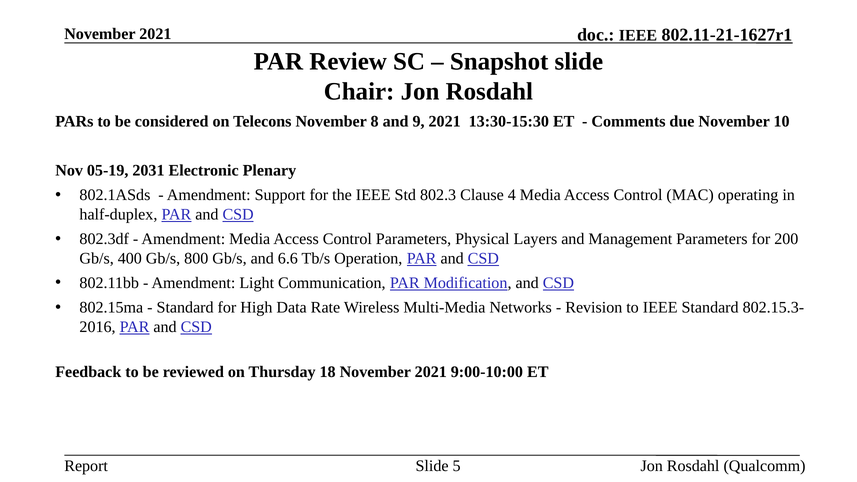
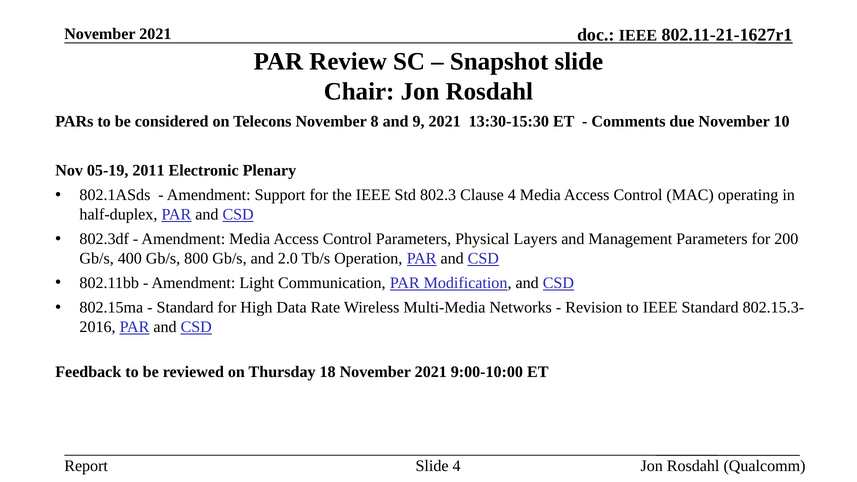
2031: 2031 -> 2011
6.6: 6.6 -> 2.0
Slide 5: 5 -> 4
